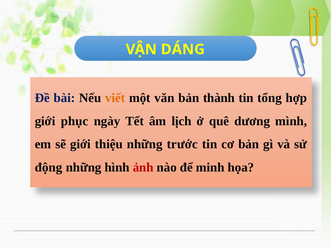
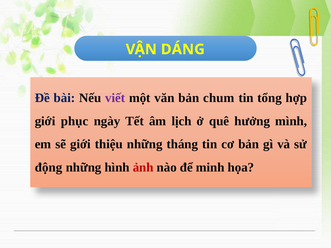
viết colour: orange -> purple
thành: thành -> chum
dương: dương -> hưởng
trước: trước -> tháng
